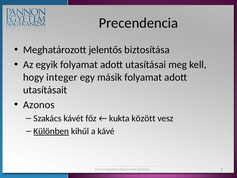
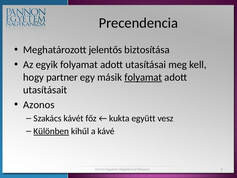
integer: integer -> partner
folyamat at (143, 77) underline: none -> present
között: között -> együtt
